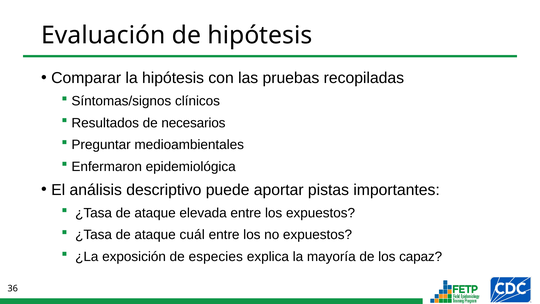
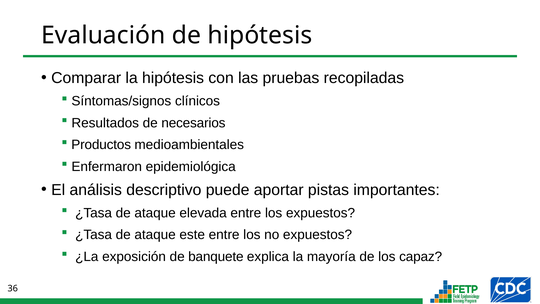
Preguntar: Preguntar -> Productos
cuál: cuál -> este
especies: especies -> banquete
